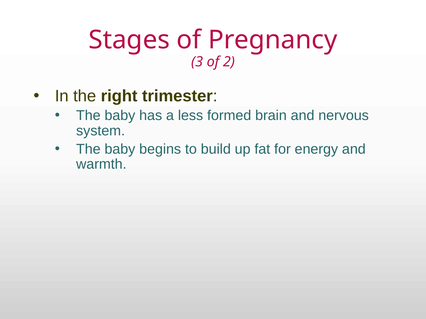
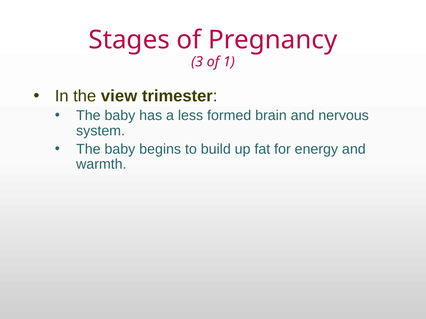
2: 2 -> 1
right: right -> view
